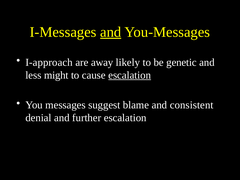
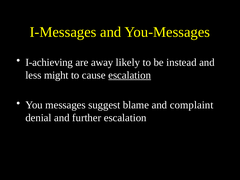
and at (111, 32) underline: present -> none
I-approach: I-approach -> I-achieving
genetic: genetic -> instead
consistent: consistent -> complaint
